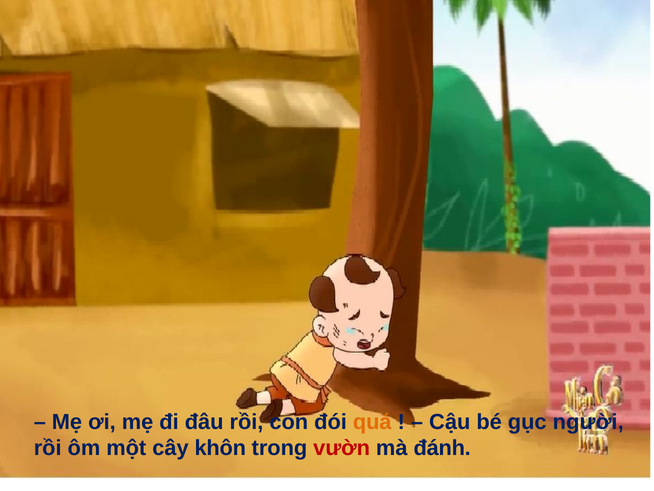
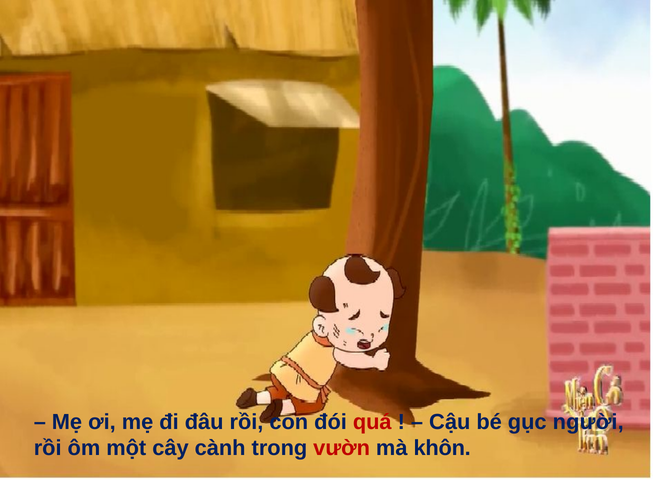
quá colour: orange -> red
khôn: khôn -> cành
đánh: đánh -> khôn
